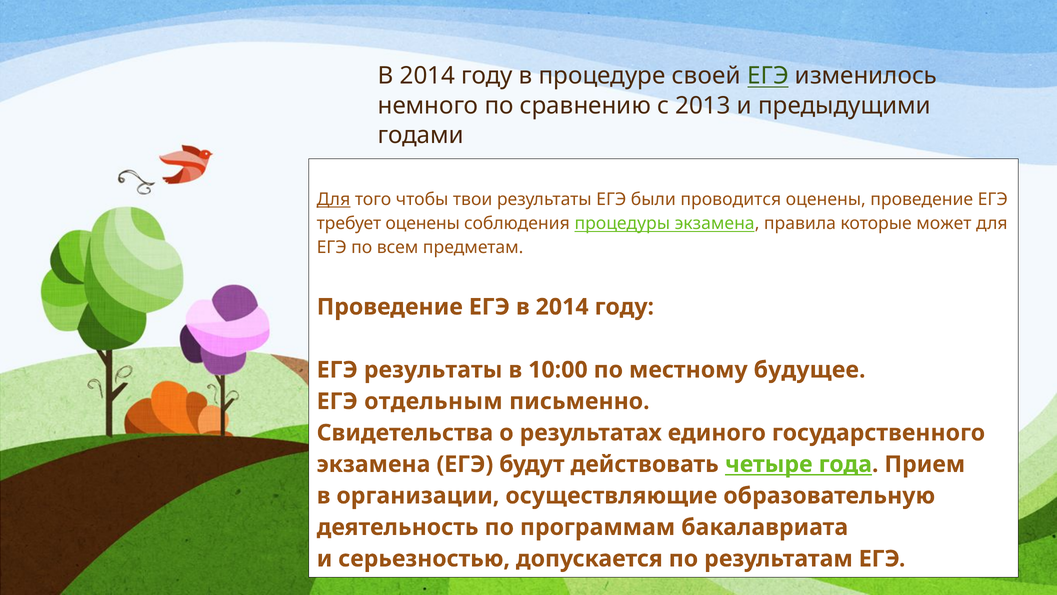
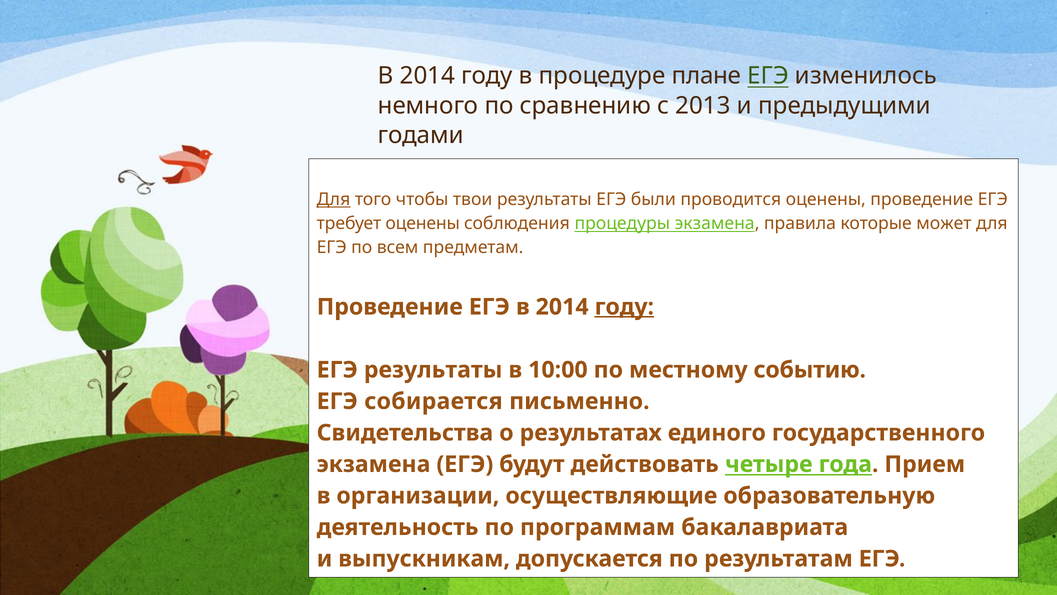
своей: своей -> плане
году at (624, 307) underline: none -> present
будущее: будущее -> событию
отдельным: отдельным -> собирается
серьезностью: серьезностью -> выпускникам
